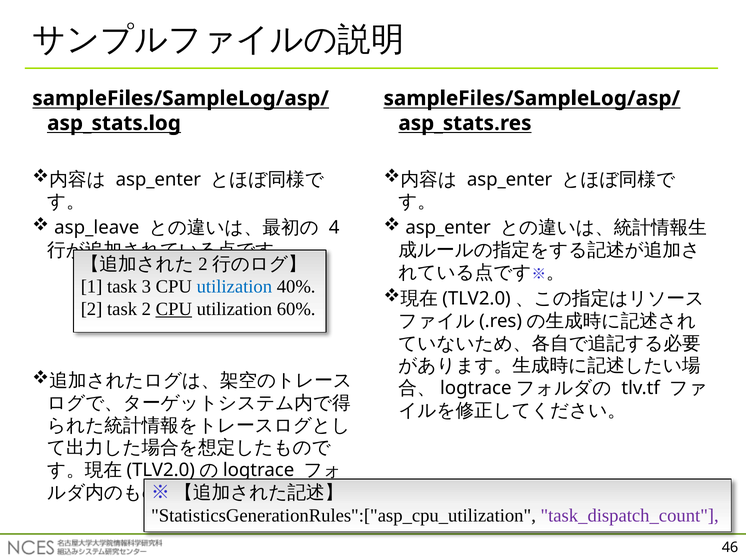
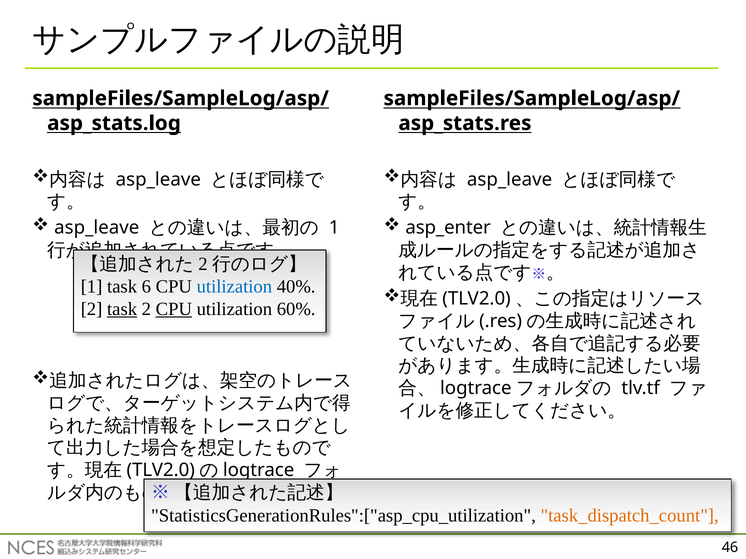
asp_enter at (158, 180): asp_enter -> asp_leave
asp_enter at (510, 180): asp_enter -> asp_leave
4 at (334, 228): 4 -> 1
3: 3 -> 6
task at (122, 309) underline: none -> present
task_dispatch_count colour: purple -> orange
